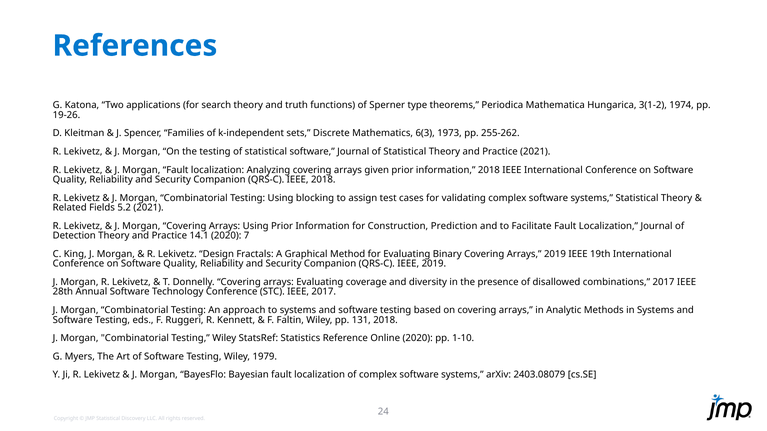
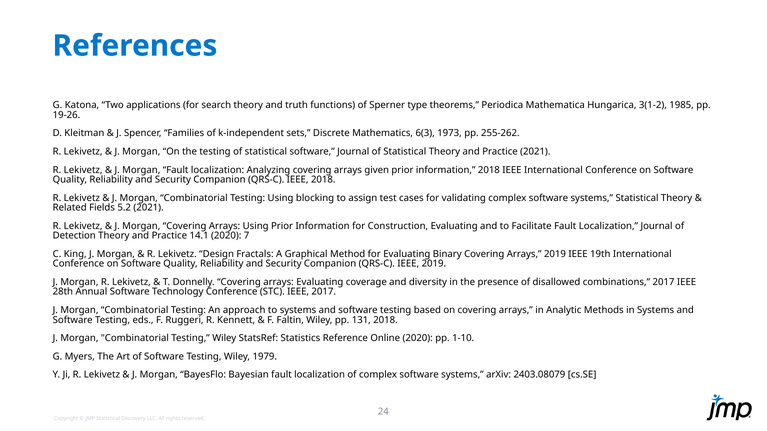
1974: 1974 -> 1985
Construction Prediction: Prediction -> Evaluating
